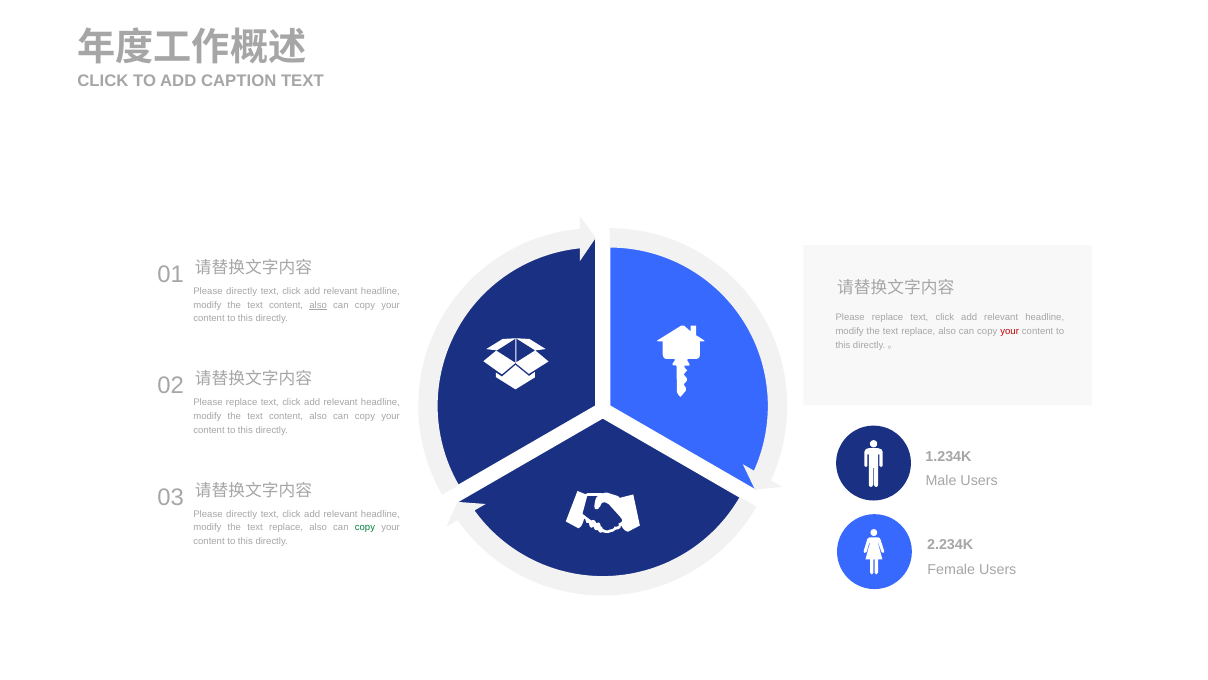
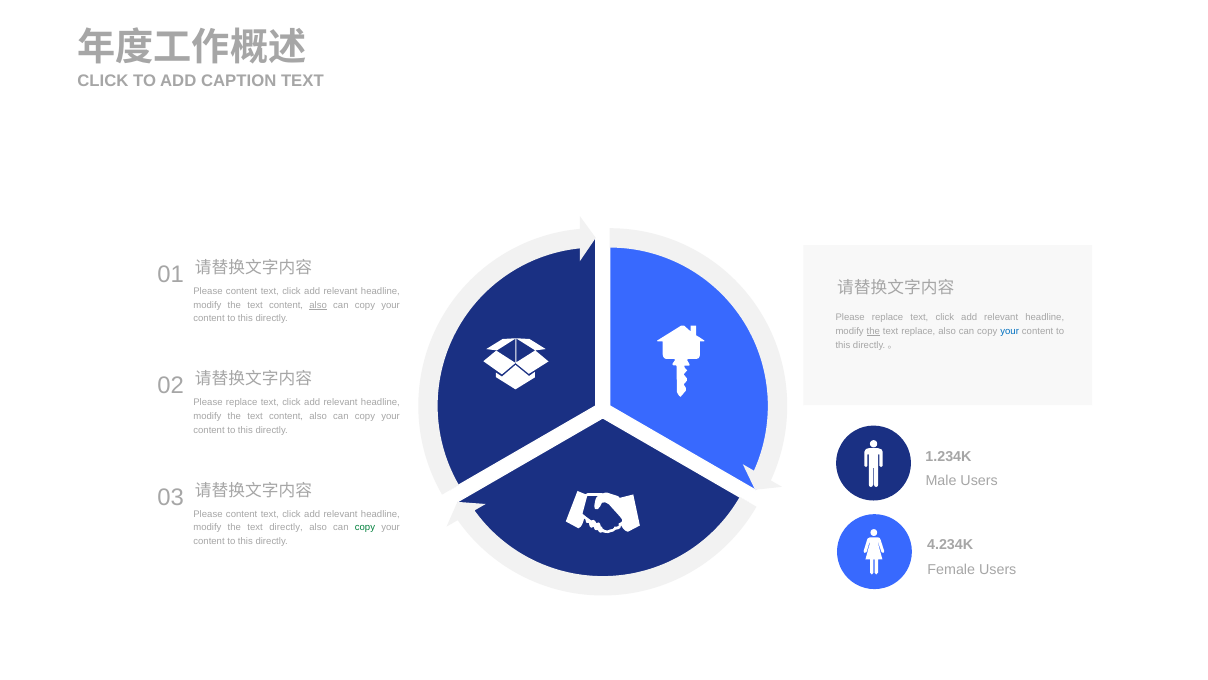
directly at (242, 291): directly -> content
the at (873, 331) underline: none -> present
your at (1010, 331) colour: red -> blue
directly at (242, 514): directly -> content
replace at (286, 527): replace -> directly
2.234K: 2.234K -> 4.234K
